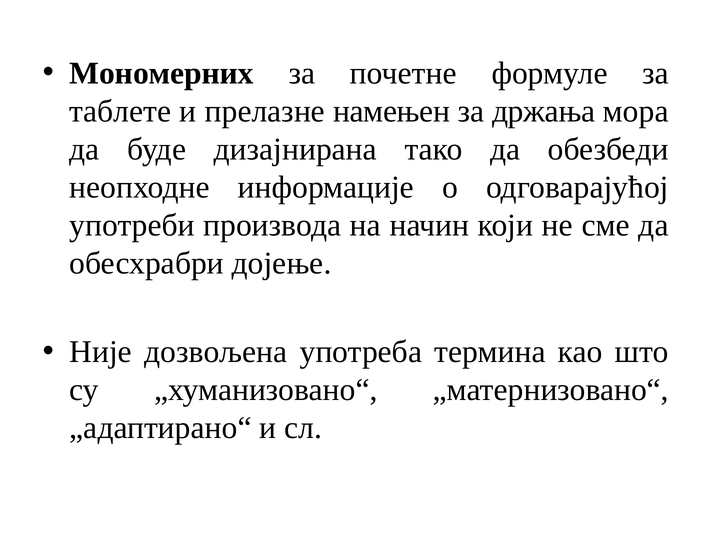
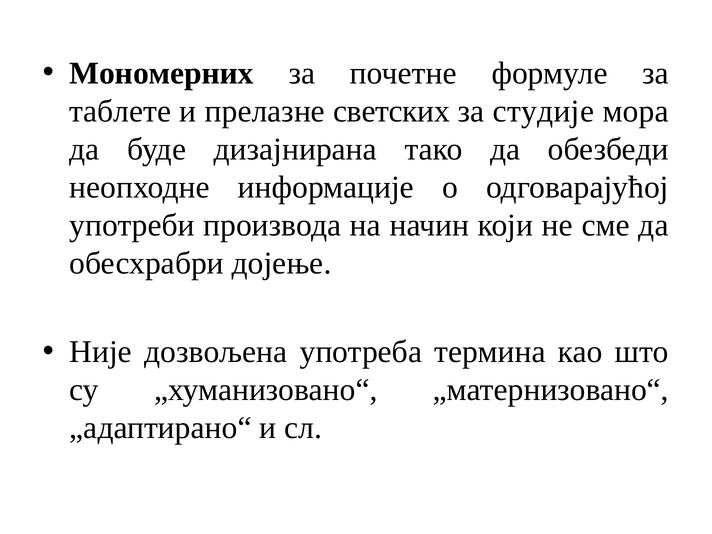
намењен: намењен -> светских
држања: држања -> студије
